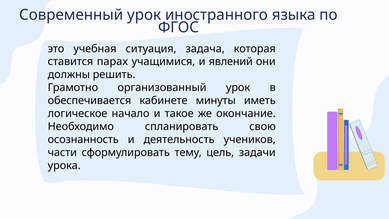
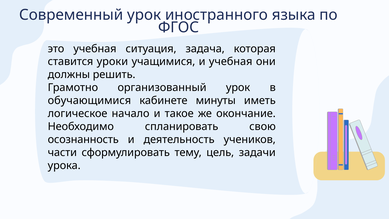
парах: парах -> уроки
и явлений: явлений -> учебная
обеспечивается: обеспечивается -> обучающимися
